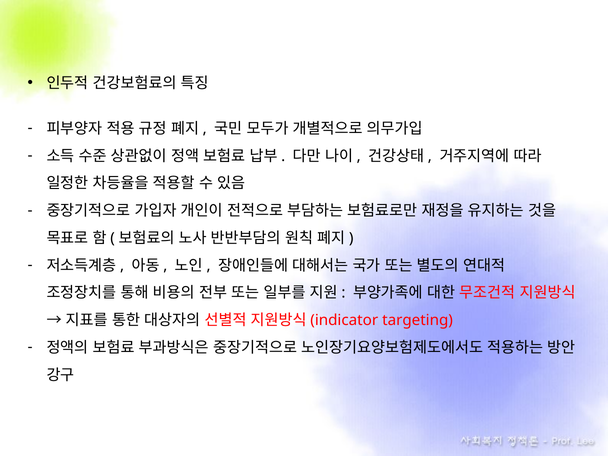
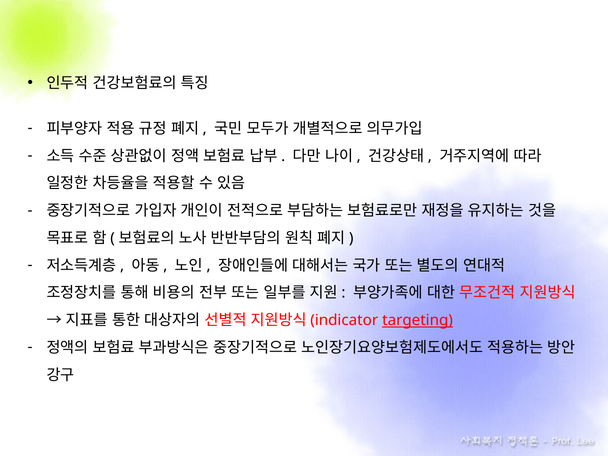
targeting underline: none -> present
